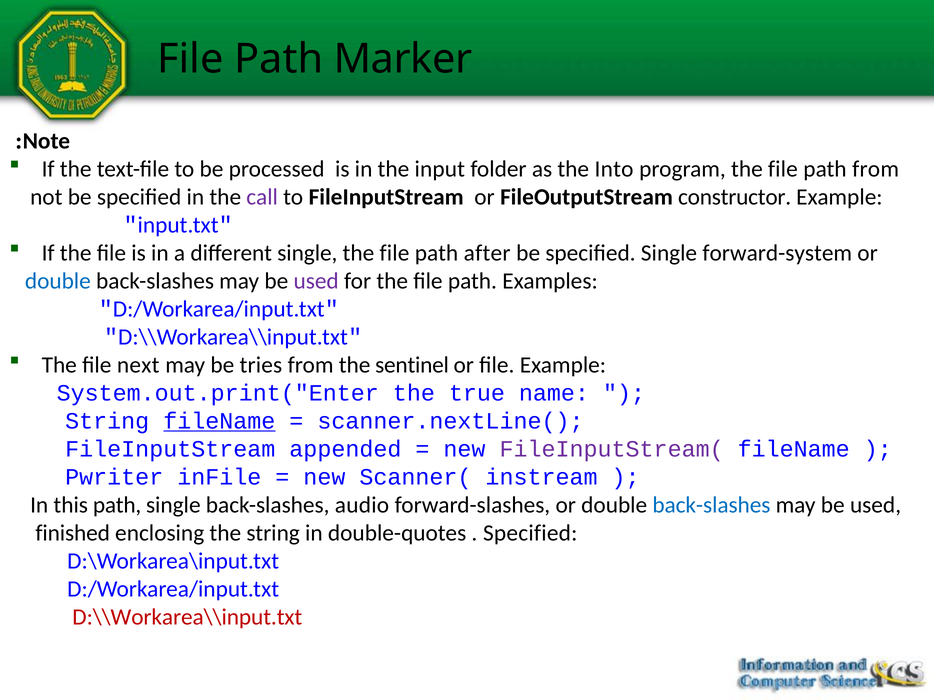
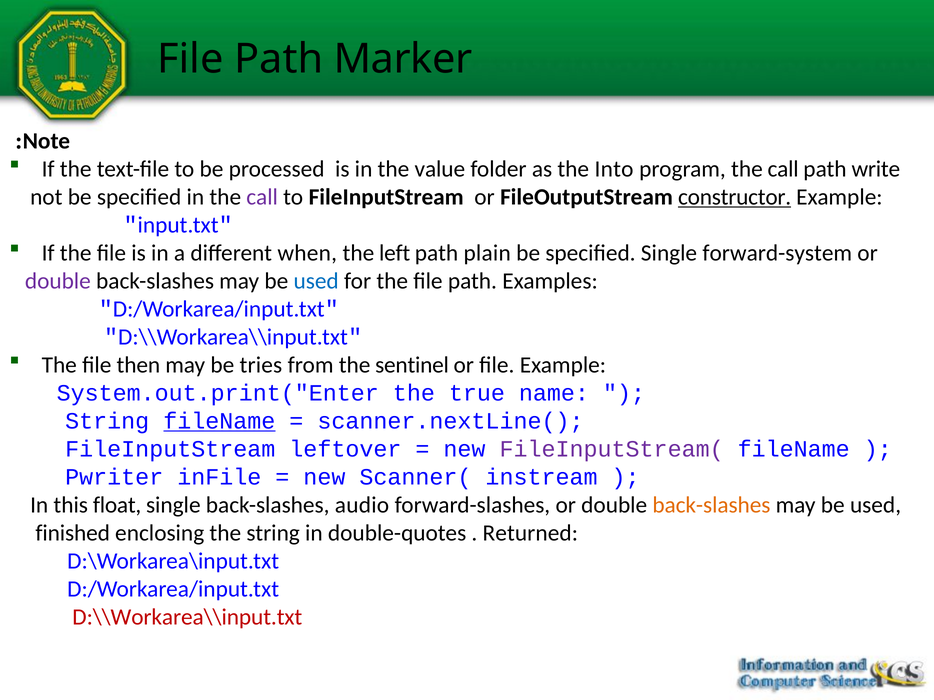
input: input -> value
program the file: file -> call
path from: from -> write
constructor underline: none -> present
different single: single -> when
file at (395, 253): file -> left
after: after -> plain
double at (58, 281) colour: blue -> purple
used at (316, 281) colour: purple -> blue
next: next -> then
appended: appended -> leftover
this path: path -> float
back-slashes at (711, 505) colour: blue -> orange
Specified at (530, 533): Specified -> Returned
